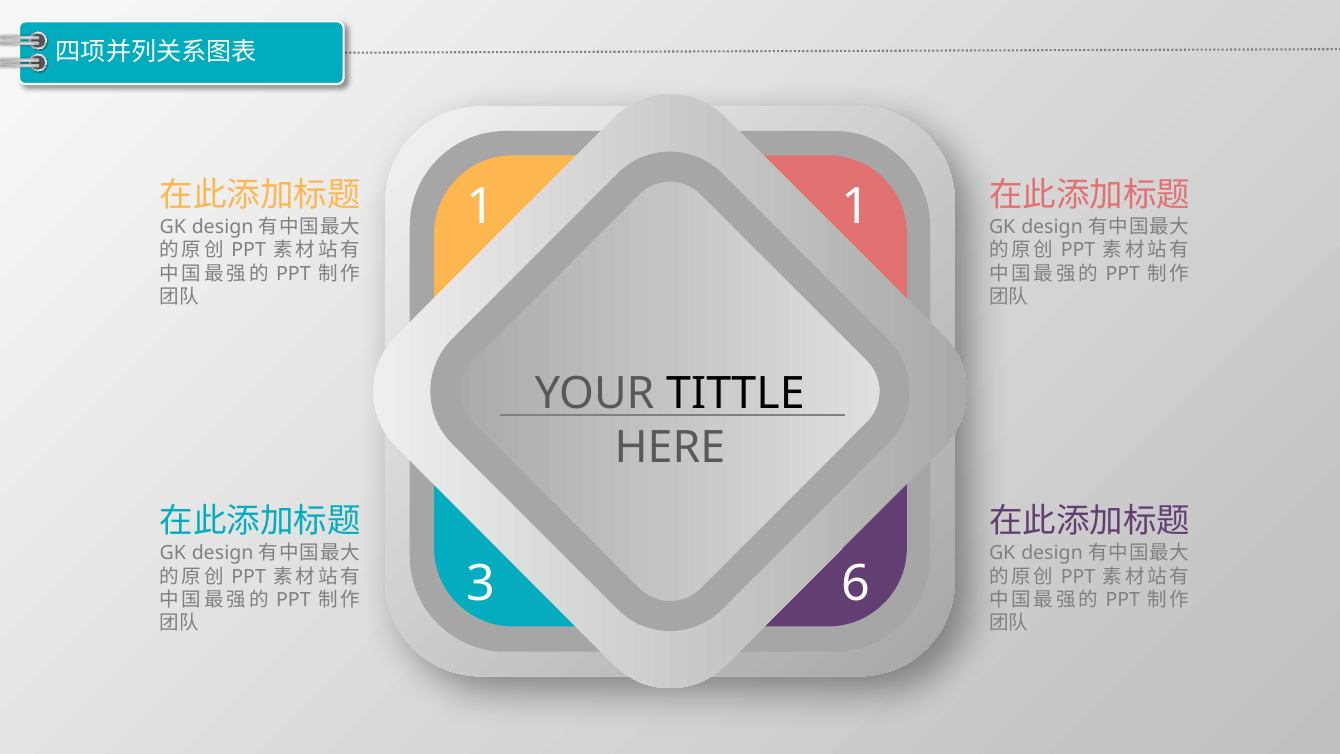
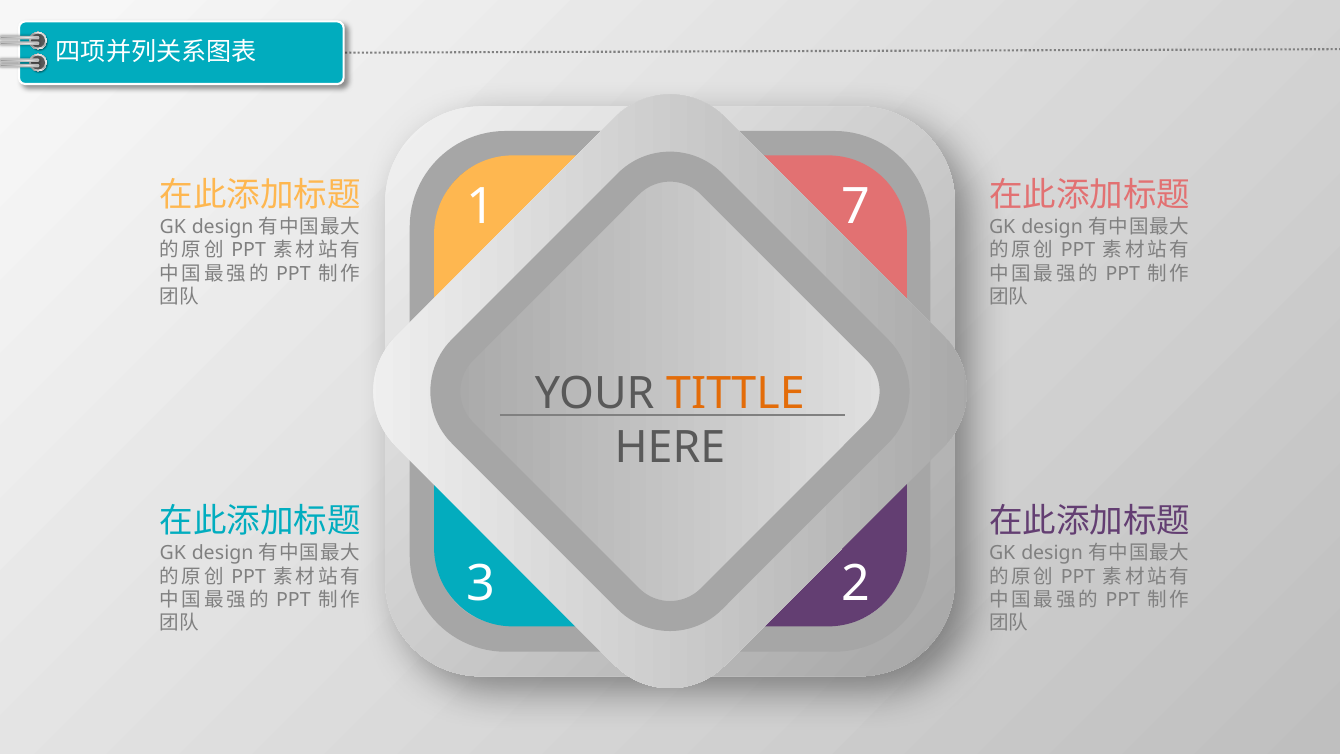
1 1: 1 -> 7
TITTLE colour: black -> orange
6: 6 -> 2
